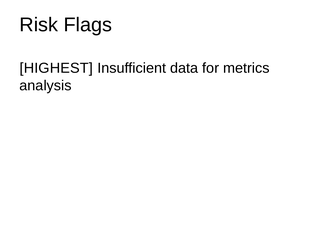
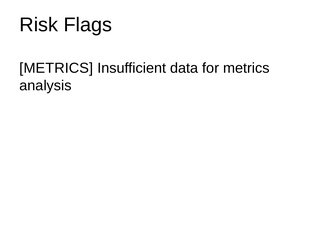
HIGHEST at (56, 68): HIGHEST -> METRICS
